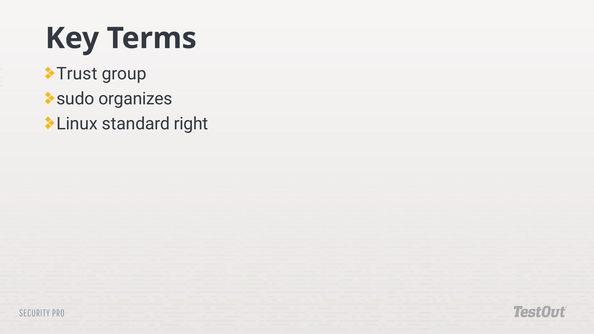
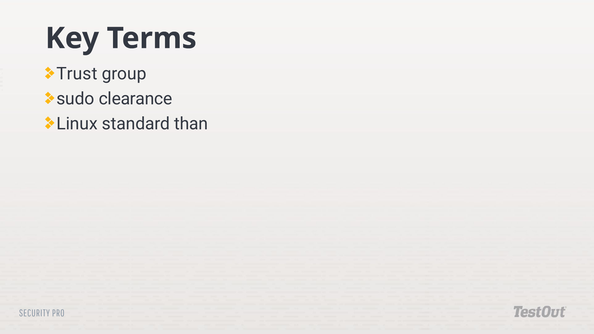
organizes: organizes -> clearance
right: right -> than
